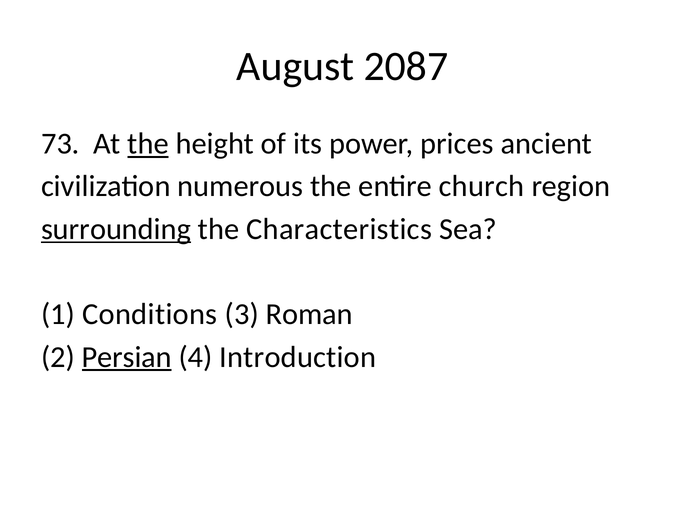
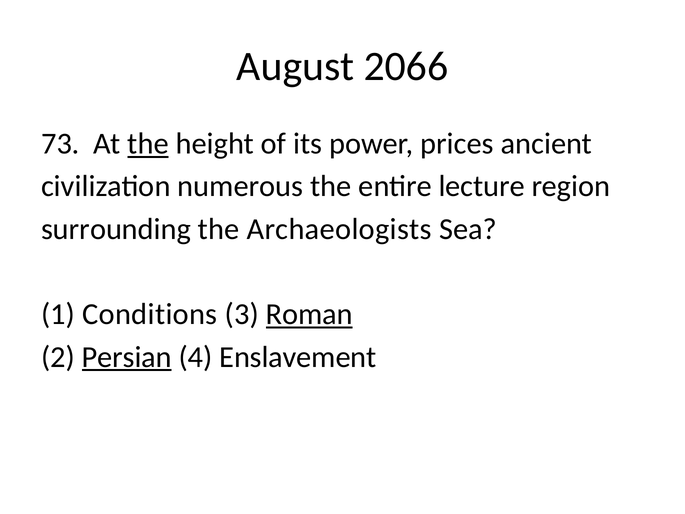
2087: 2087 -> 2066
church: church -> lecture
surrounding underline: present -> none
Characteristics: Characteristics -> Archaeologists
Roman underline: none -> present
Introduction: Introduction -> Enslavement
